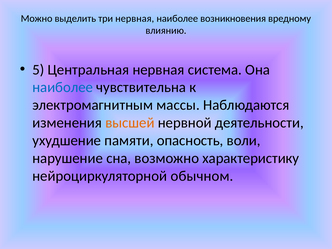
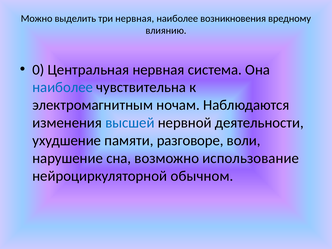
5: 5 -> 0
массы: массы -> ночам
высшей colour: orange -> blue
опасность: опасность -> разговоре
характеристику: характеристику -> использование
